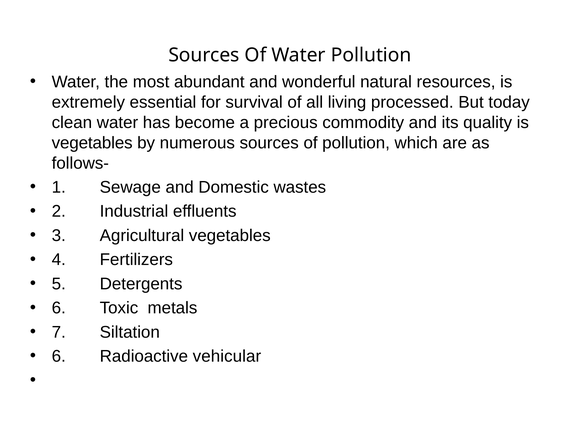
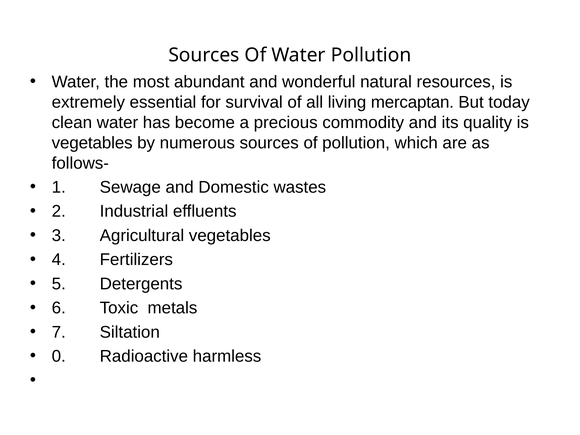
processed: processed -> mercaptan
6 at (59, 356): 6 -> 0
vehicular: vehicular -> harmless
